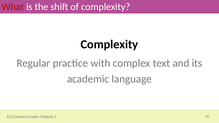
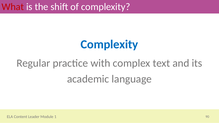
Complexity at (109, 45) colour: black -> blue
